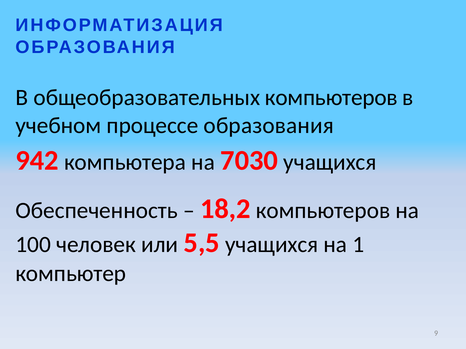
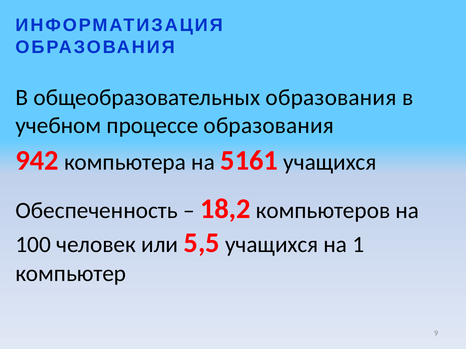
общеобразовательных компьютеров: компьютеров -> образования
7030: 7030 -> 5161
